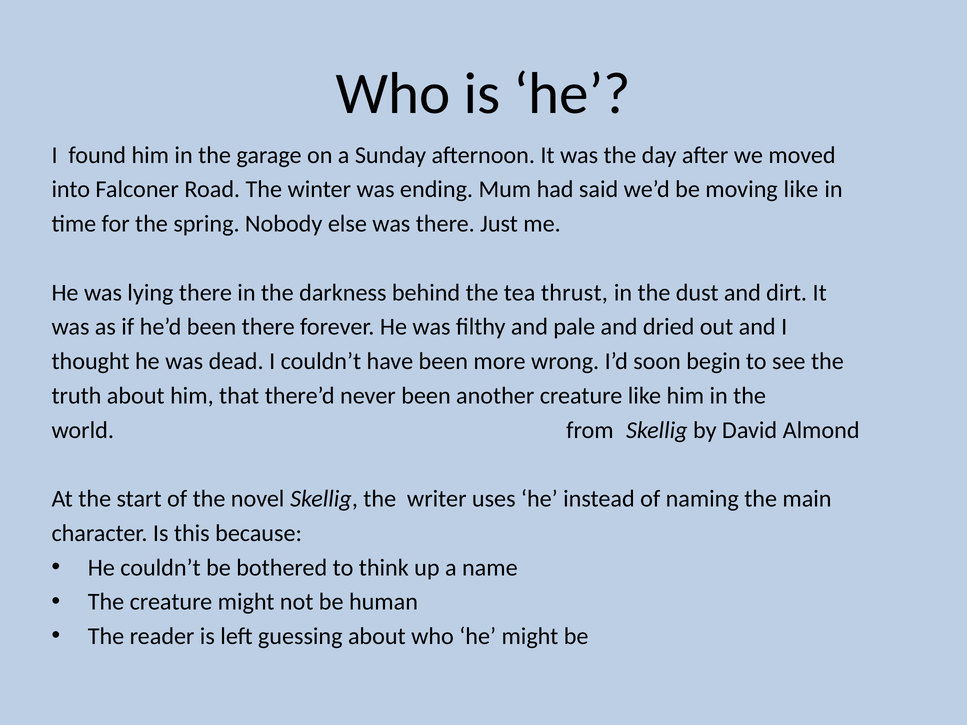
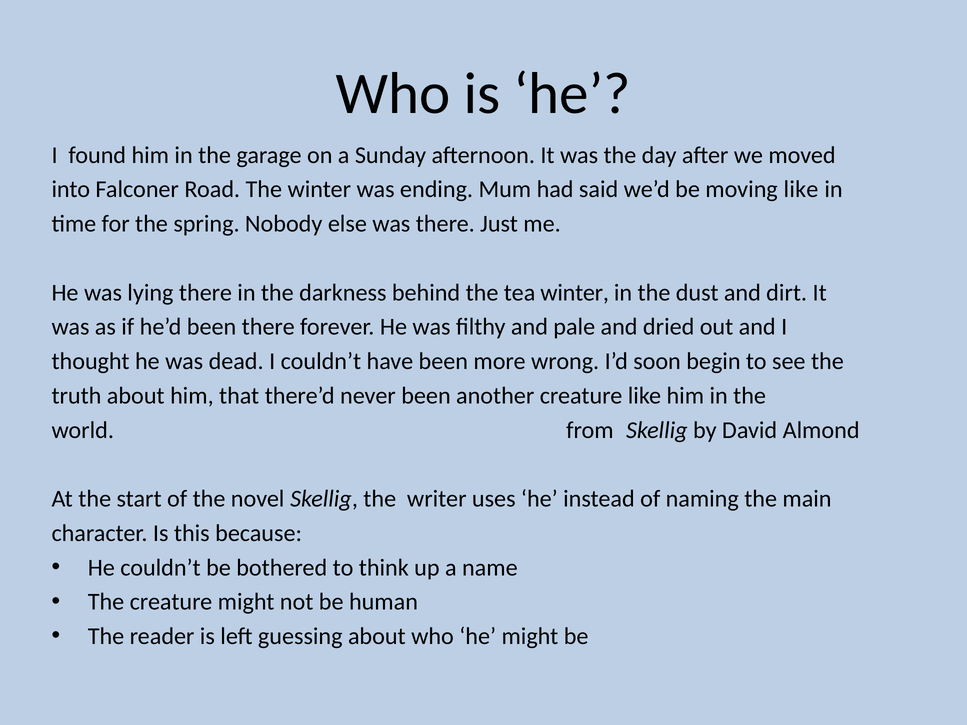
tea thrust: thrust -> winter
